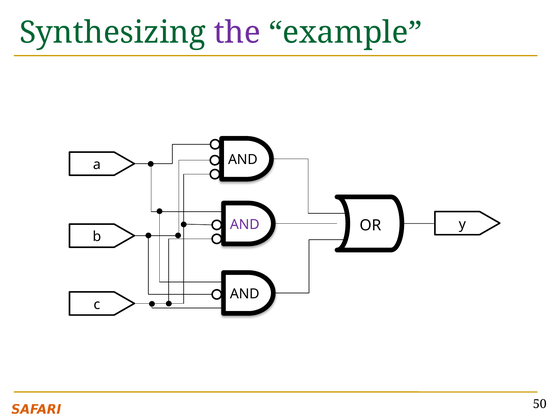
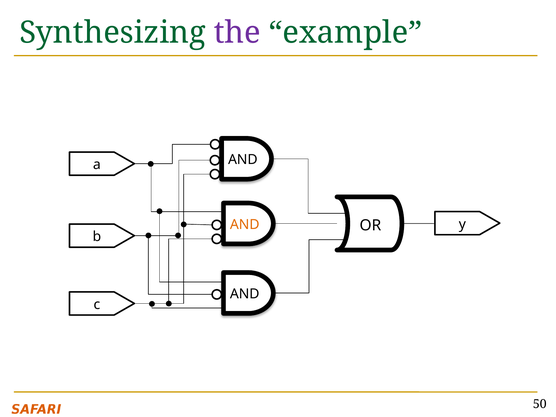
AND at (245, 224) colour: purple -> orange
